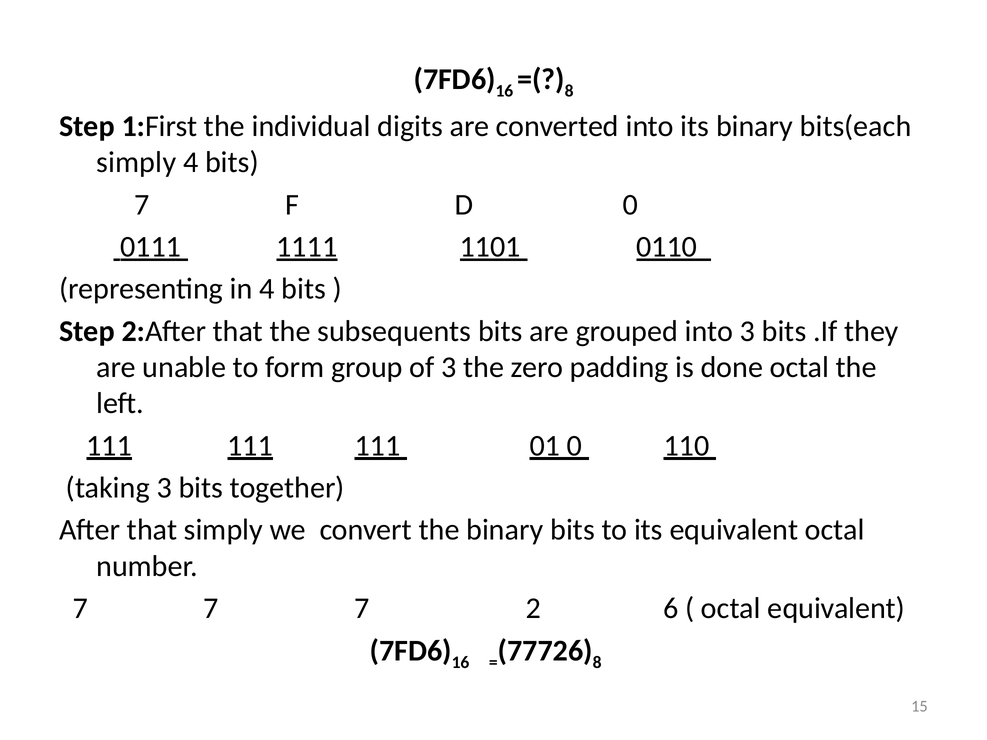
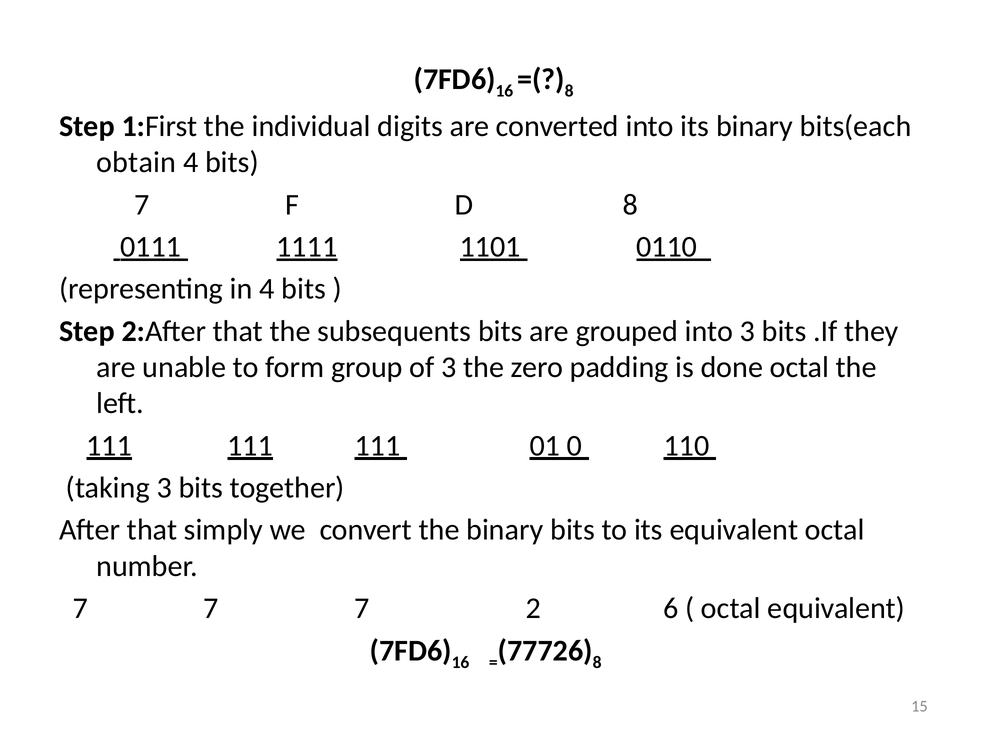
simply at (136, 162): simply -> obtain
D 0: 0 -> 8
